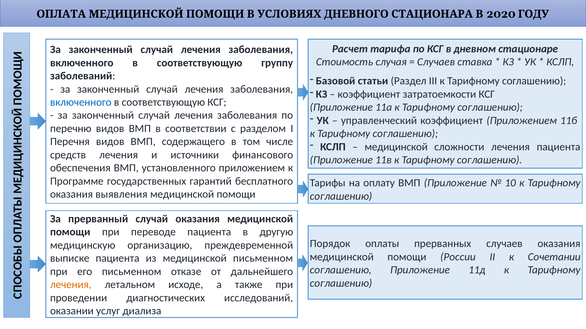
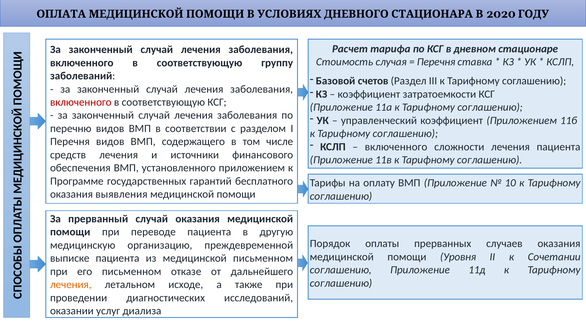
Случаев at (436, 62): Случаев -> Перечня
статьи: статьи -> счетов
включенного at (81, 102) colour: blue -> red
медицинской at (396, 147): медицинской -> включенного
России: России -> Уровня
